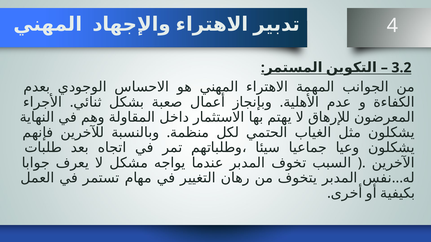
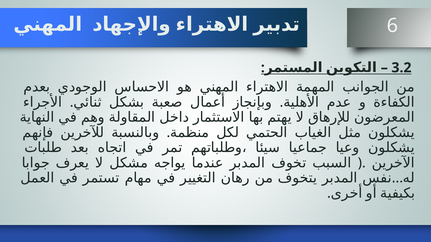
4: 4 -> 6
